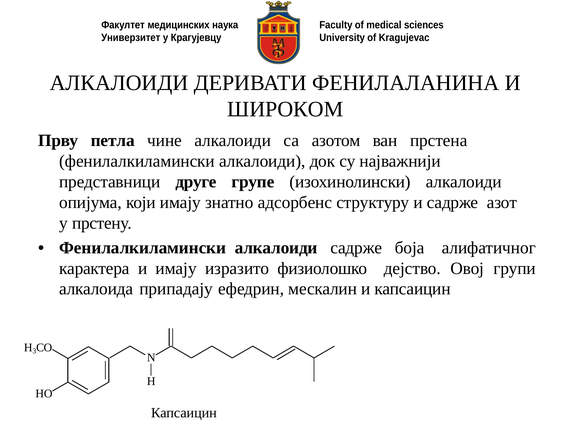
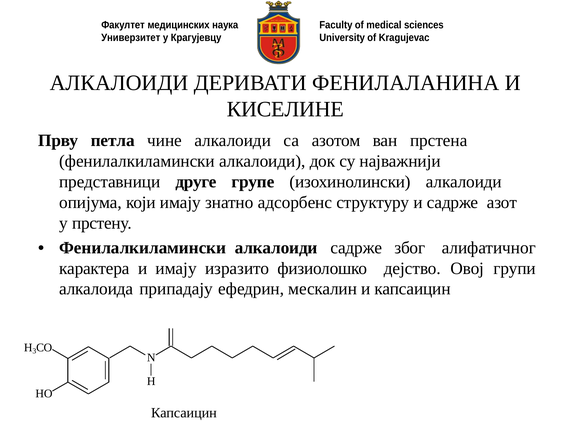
ШИРОКОМ: ШИРОКОМ -> КИСЕЛИНЕ
боја: боја -> због
